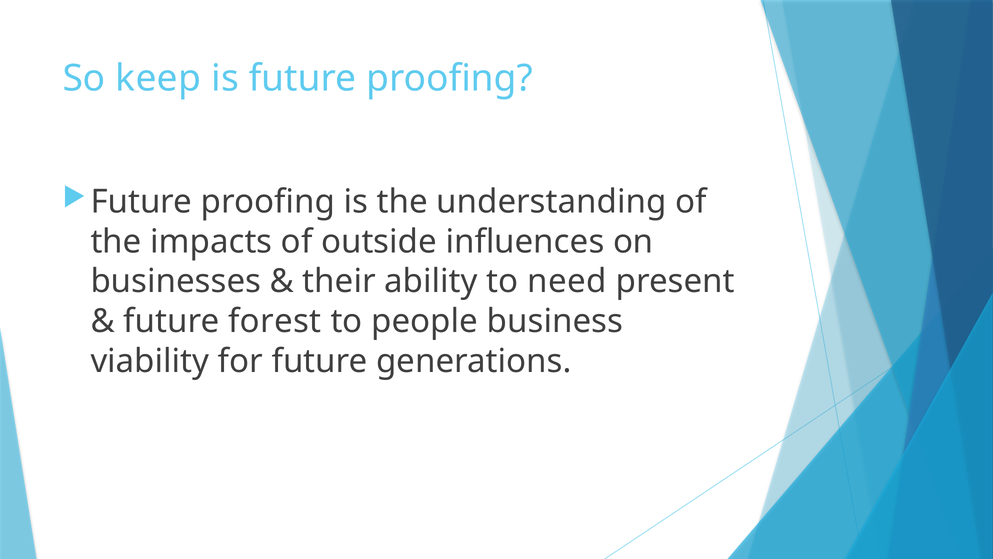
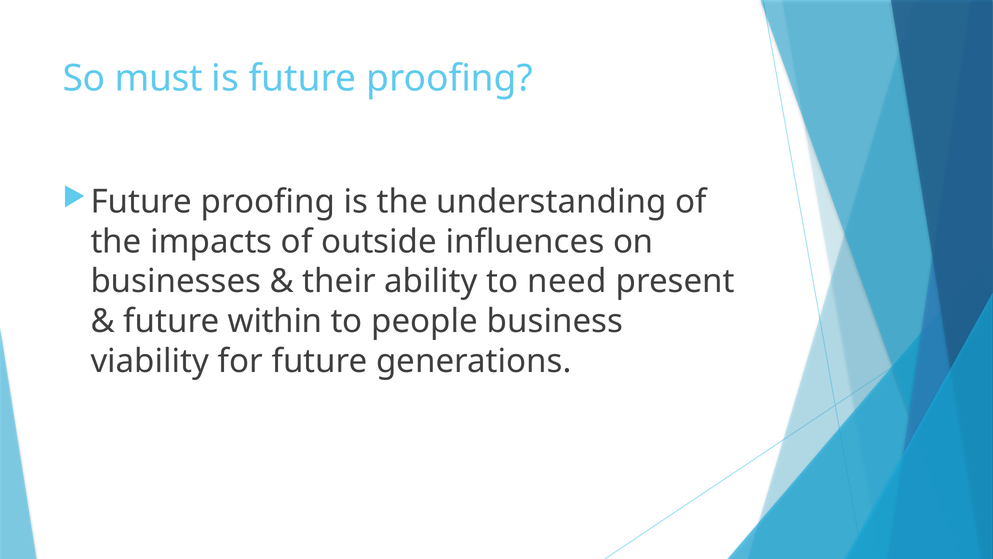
keep: keep -> must
forest: forest -> within
